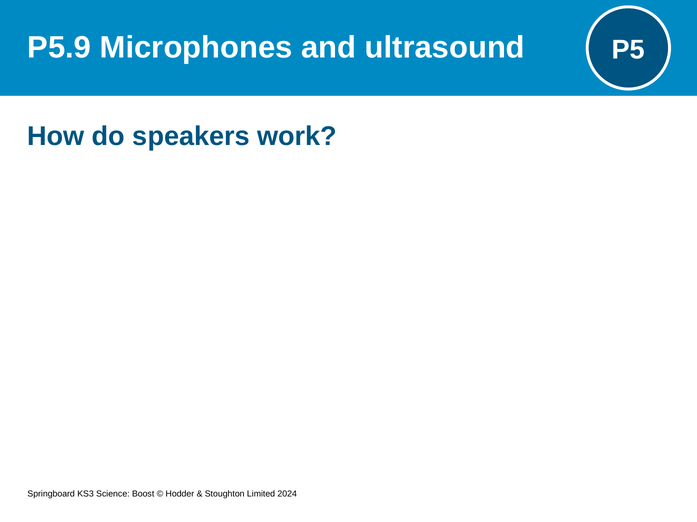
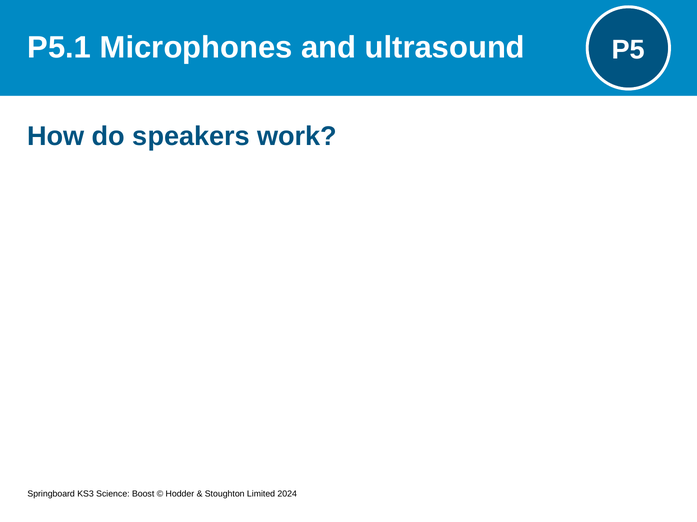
P5.9: P5.9 -> P5.1
